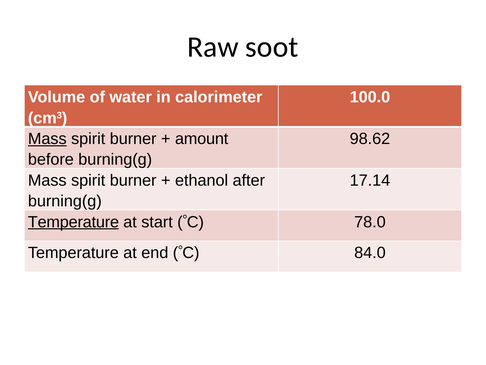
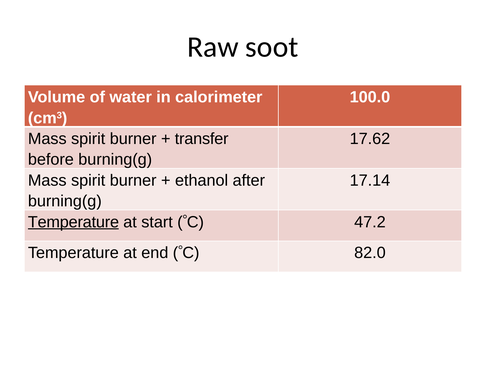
Mass at (47, 139) underline: present -> none
amount: amount -> transfer
98.62: 98.62 -> 17.62
78.0: 78.0 -> 47.2
84.0: 84.0 -> 82.0
